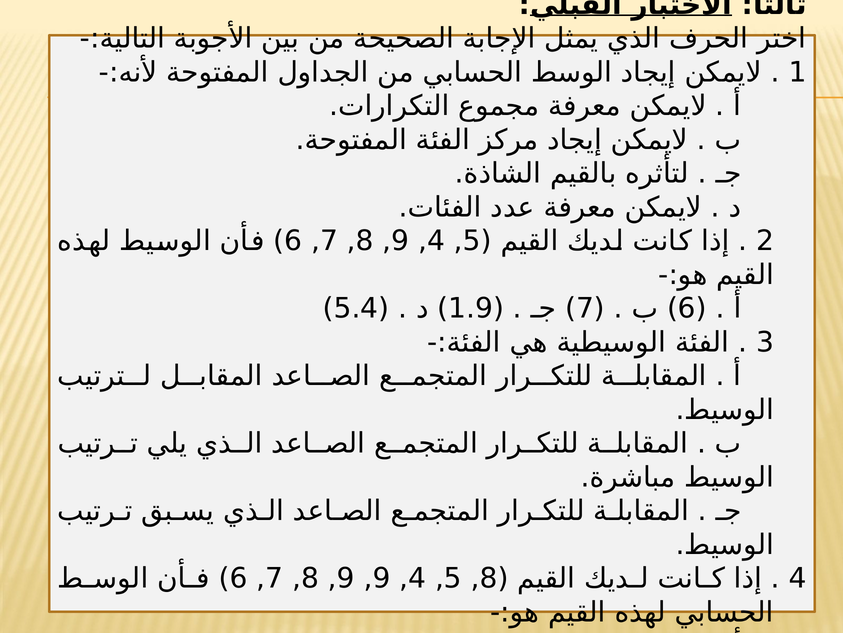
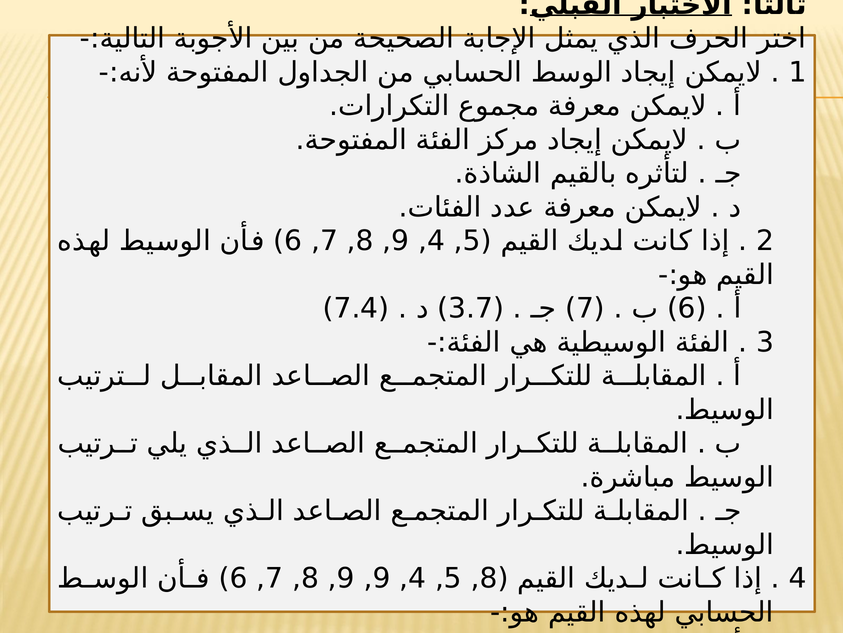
5.4: 5.4 -> 7.4
1.9: 1.9 -> 3.7
